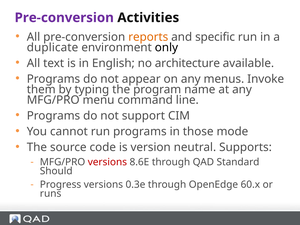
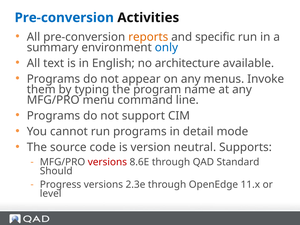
Pre-conversion at (64, 18) colour: purple -> blue
duplicate: duplicate -> summary
only colour: black -> blue
those: those -> detail
0.3e: 0.3e -> 2.3e
60.x: 60.x -> 11.x
runs: runs -> level
